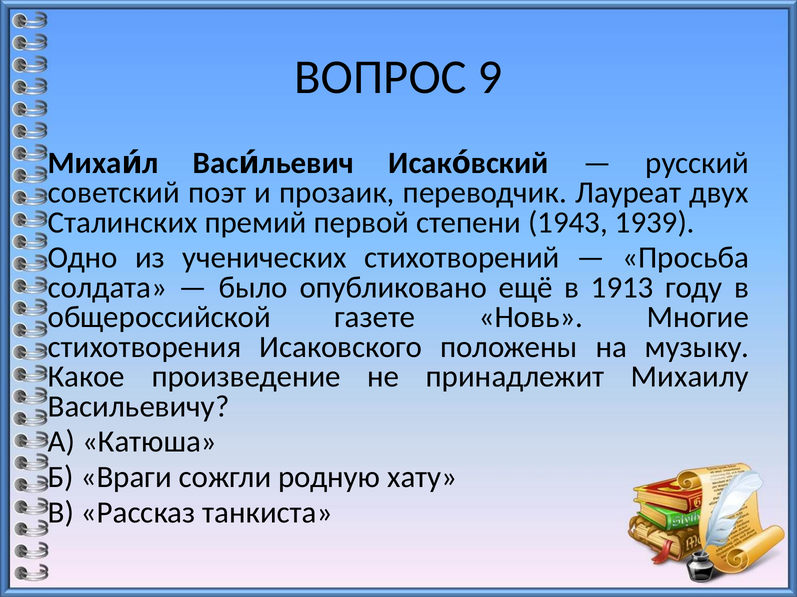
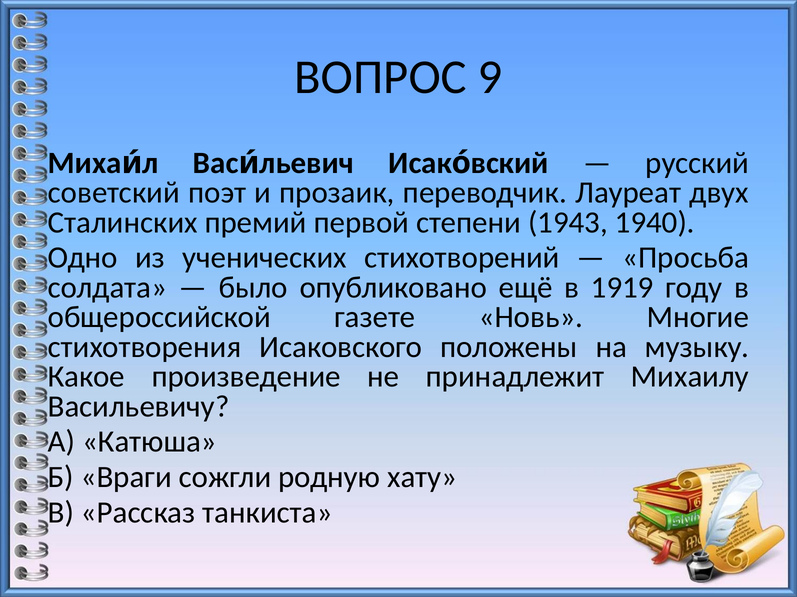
1939: 1939 -> 1940
1913: 1913 -> 1919
